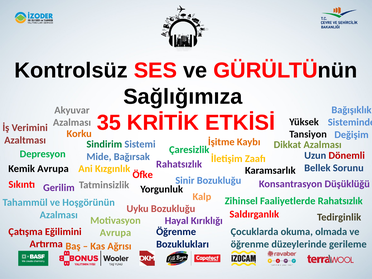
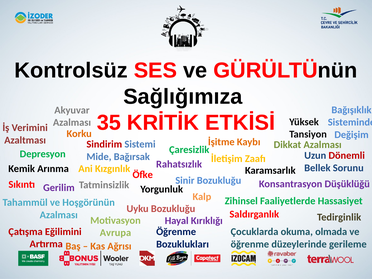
Sindirim colour: green -> red
Kemik Avrupa: Avrupa -> Arınma
Faaliyetlerde Rahatsızlık: Rahatsızlık -> Hassasiyet
